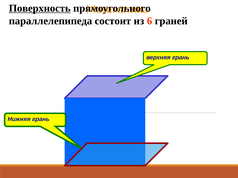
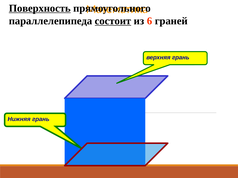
состоит underline: none -> present
